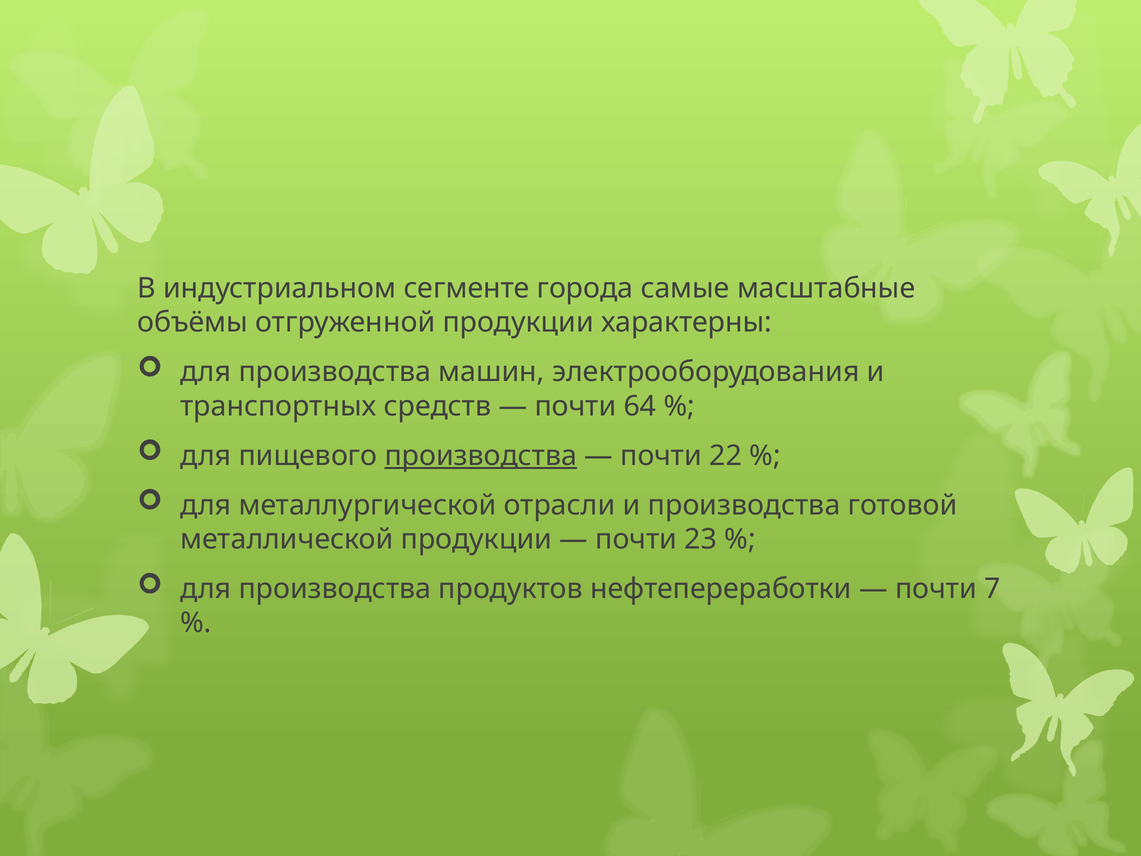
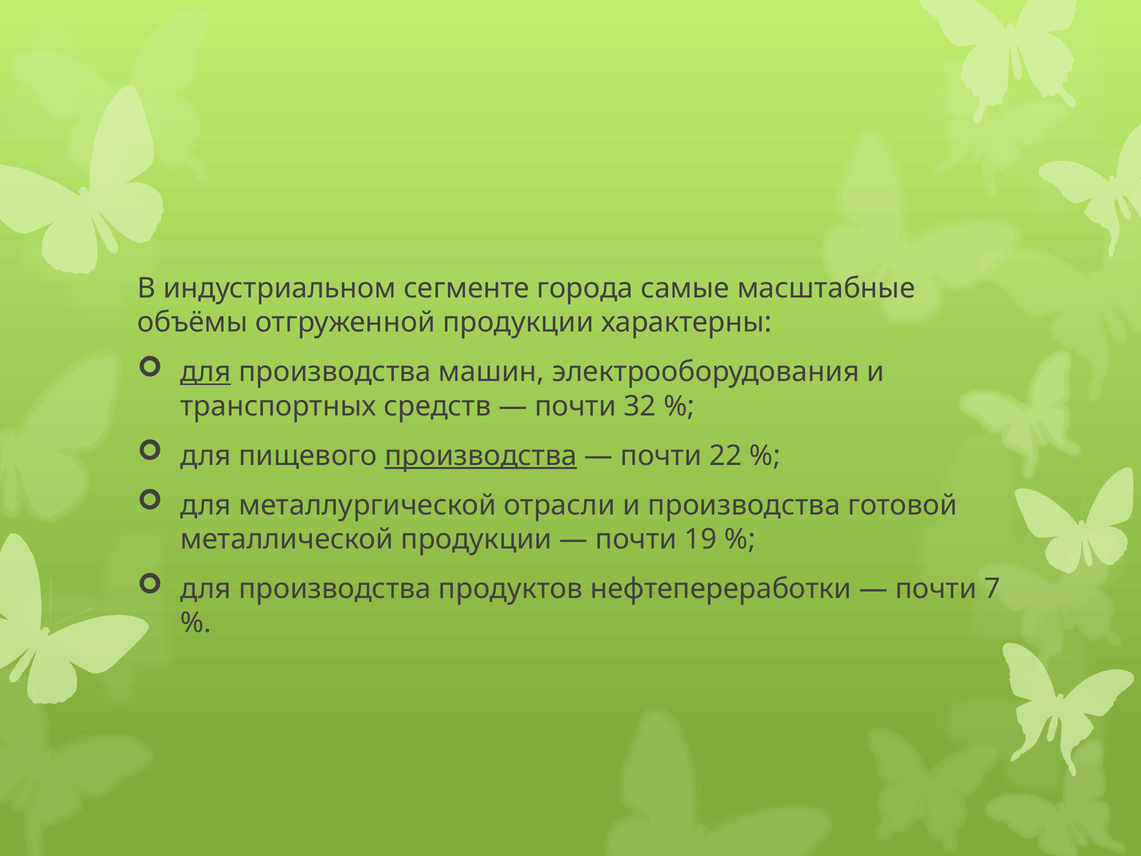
для at (206, 372) underline: none -> present
64: 64 -> 32
23: 23 -> 19
